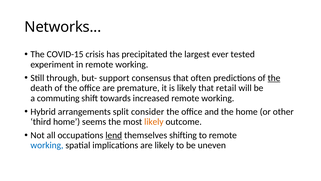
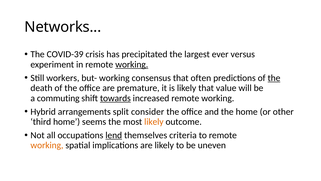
COVID-15: COVID-15 -> COVID-39
tested: tested -> versus
working at (132, 64) underline: none -> present
through: through -> workers
but- support: support -> working
retail: retail -> value
towards underline: none -> present
shifting: shifting -> criteria
working at (47, 145) colour: blue -> orange
